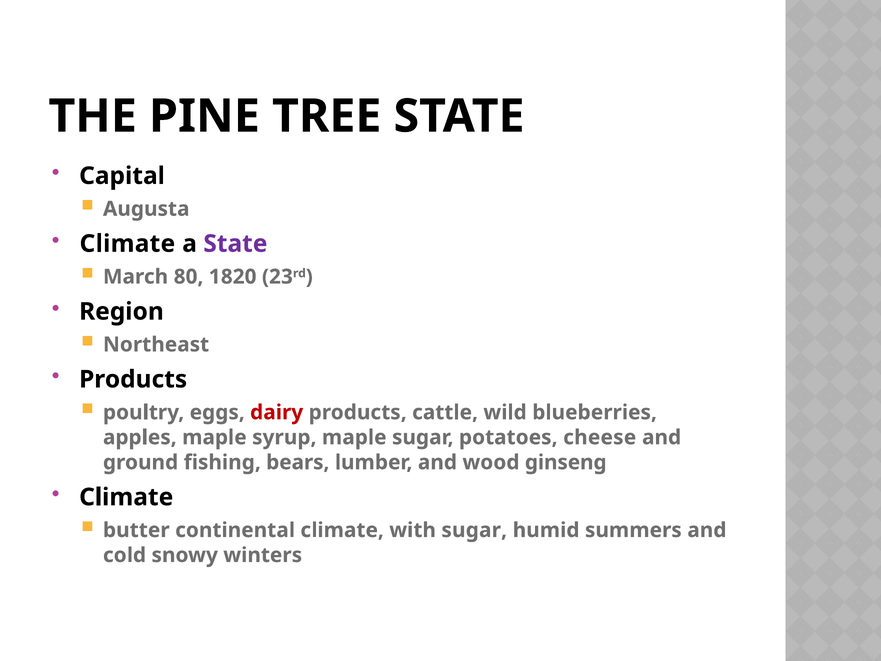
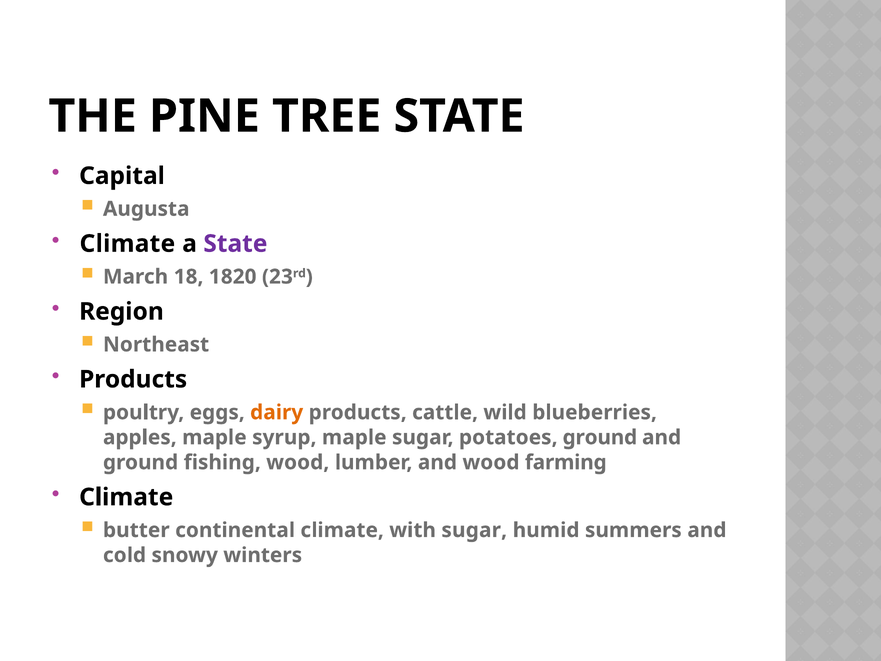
80: 80 -> 18
dairy colour: red -> orange
potatoes cheese: cheese -> ground
fishing bears: bears -> wood
ginseng: ginseng -> farming
